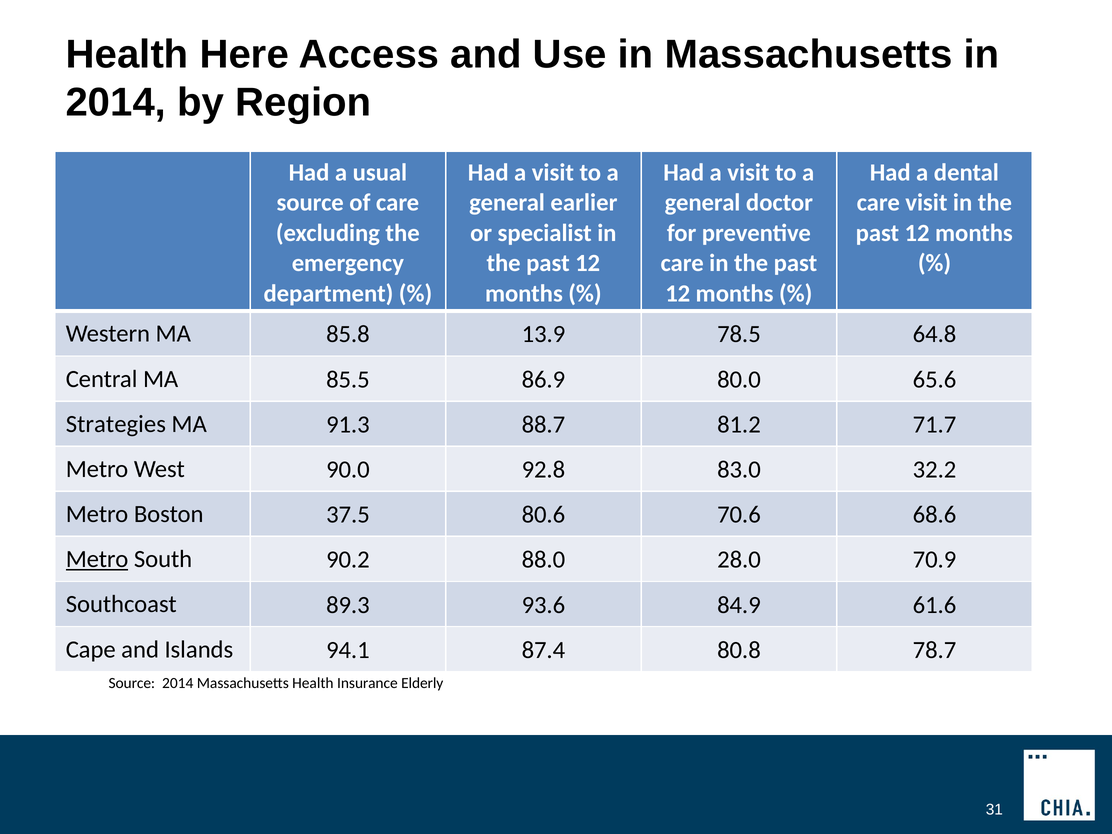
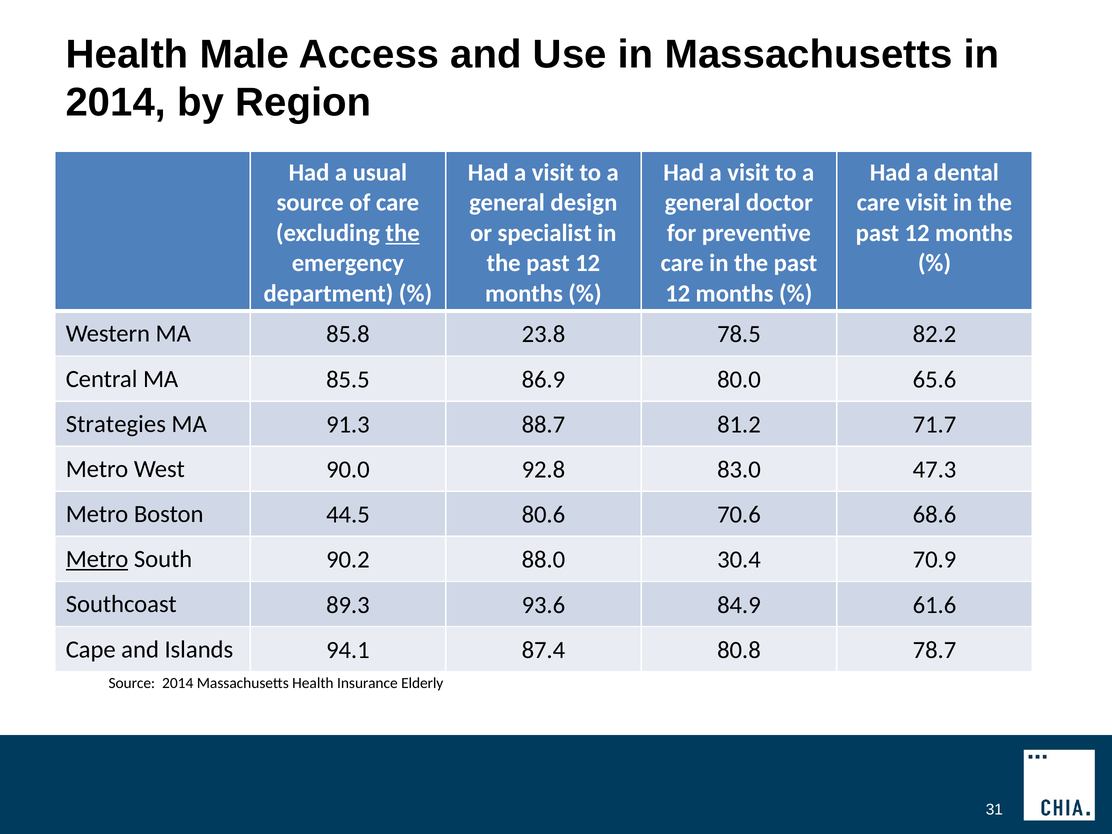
Here: Here -> Male
earlier: earlier -> design
the at (403, 233) underline: none -> present
13.9: 13.9 -> 23.8
64.8: 64.8 -> 82.2
32.2: 32.2 -> 47.3
37.5: 37.5 -> 44.5
28.0: 28.0 -> 30.4
